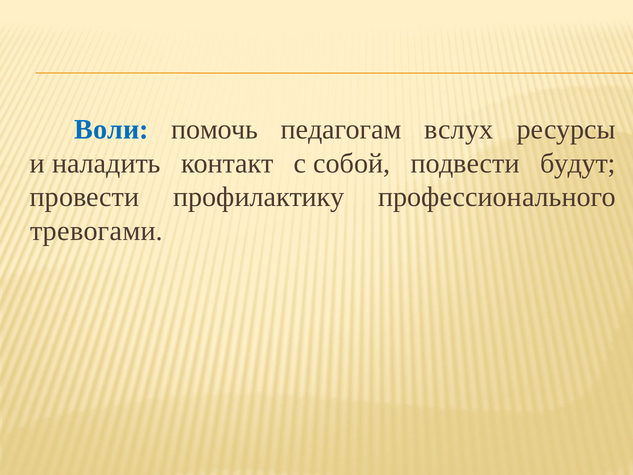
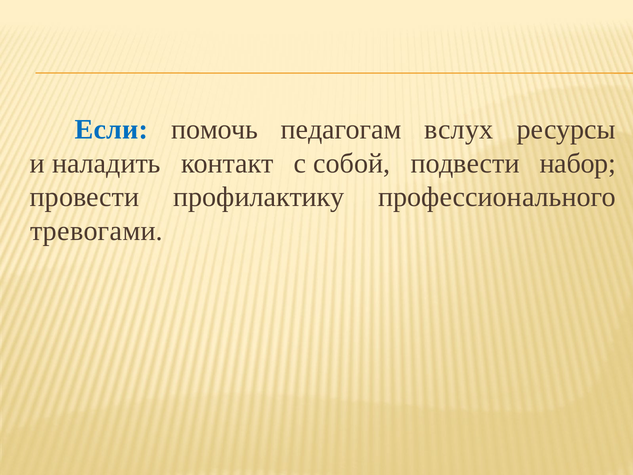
Воли: Воли -> Если
будут: будут -> набор
